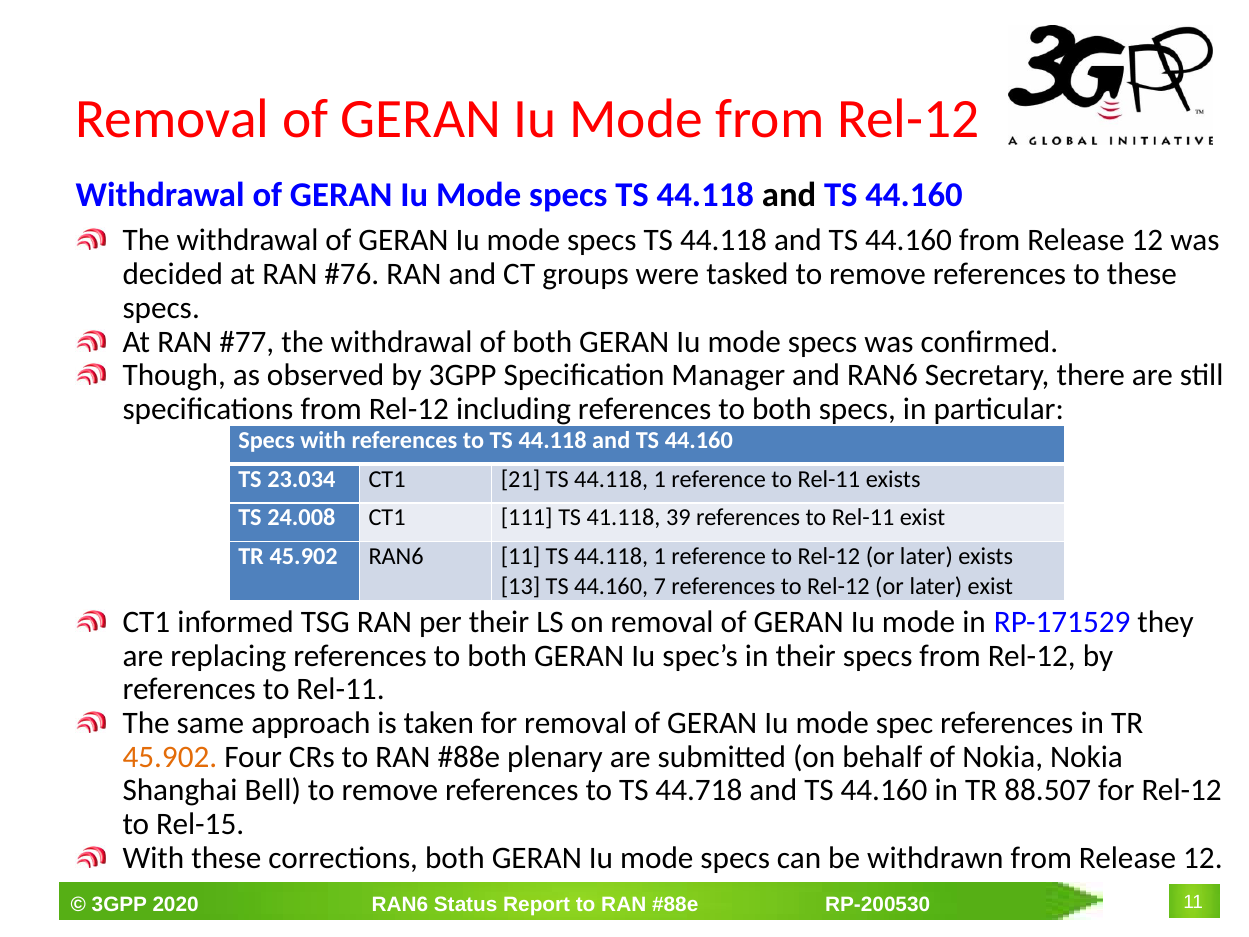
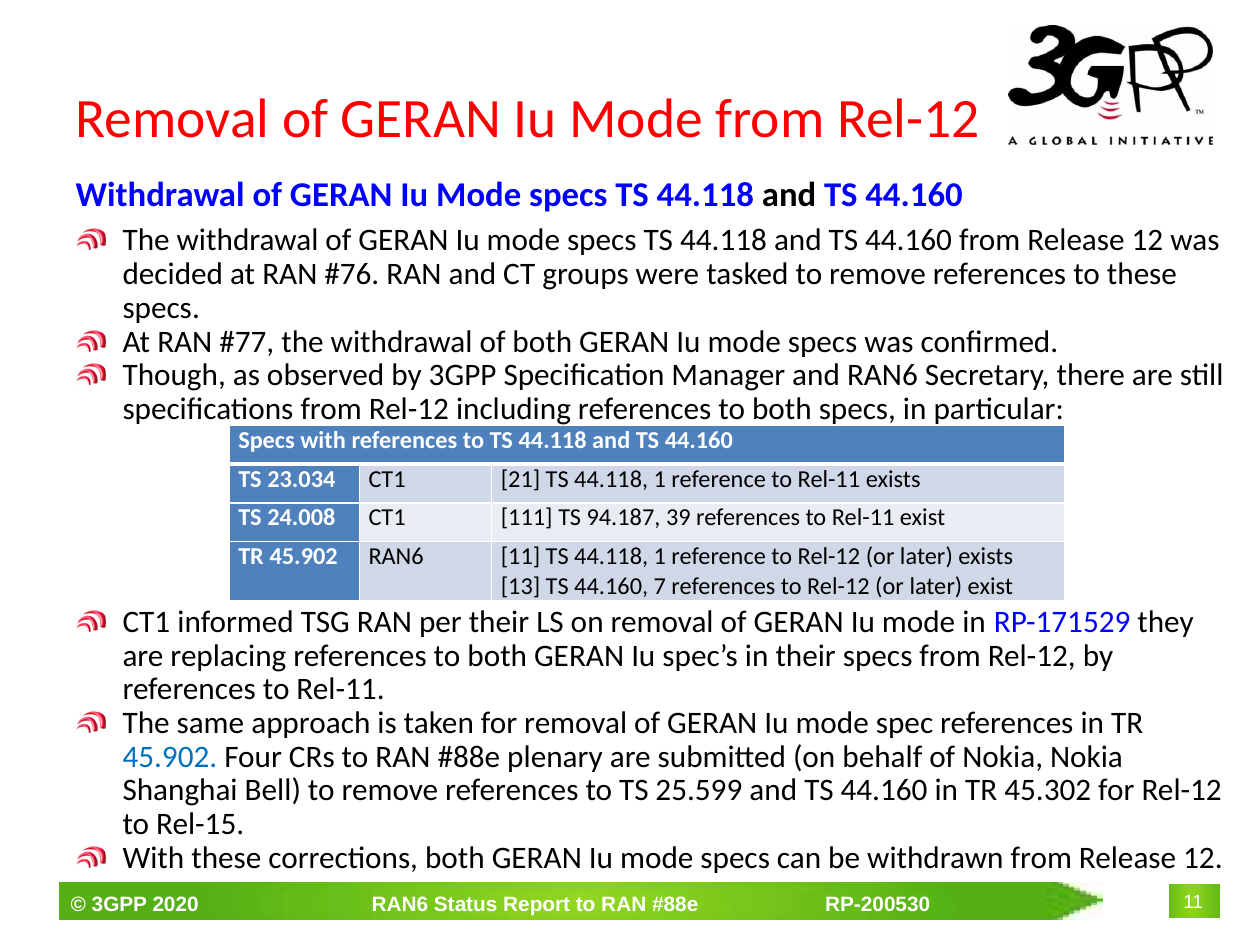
41.118: 41.118 -> 94.187
45.902 at (170, 757) colour: orange -> blue
44.718: 44.718 -> 25.599
88.507: 88.507 -> 45.302
